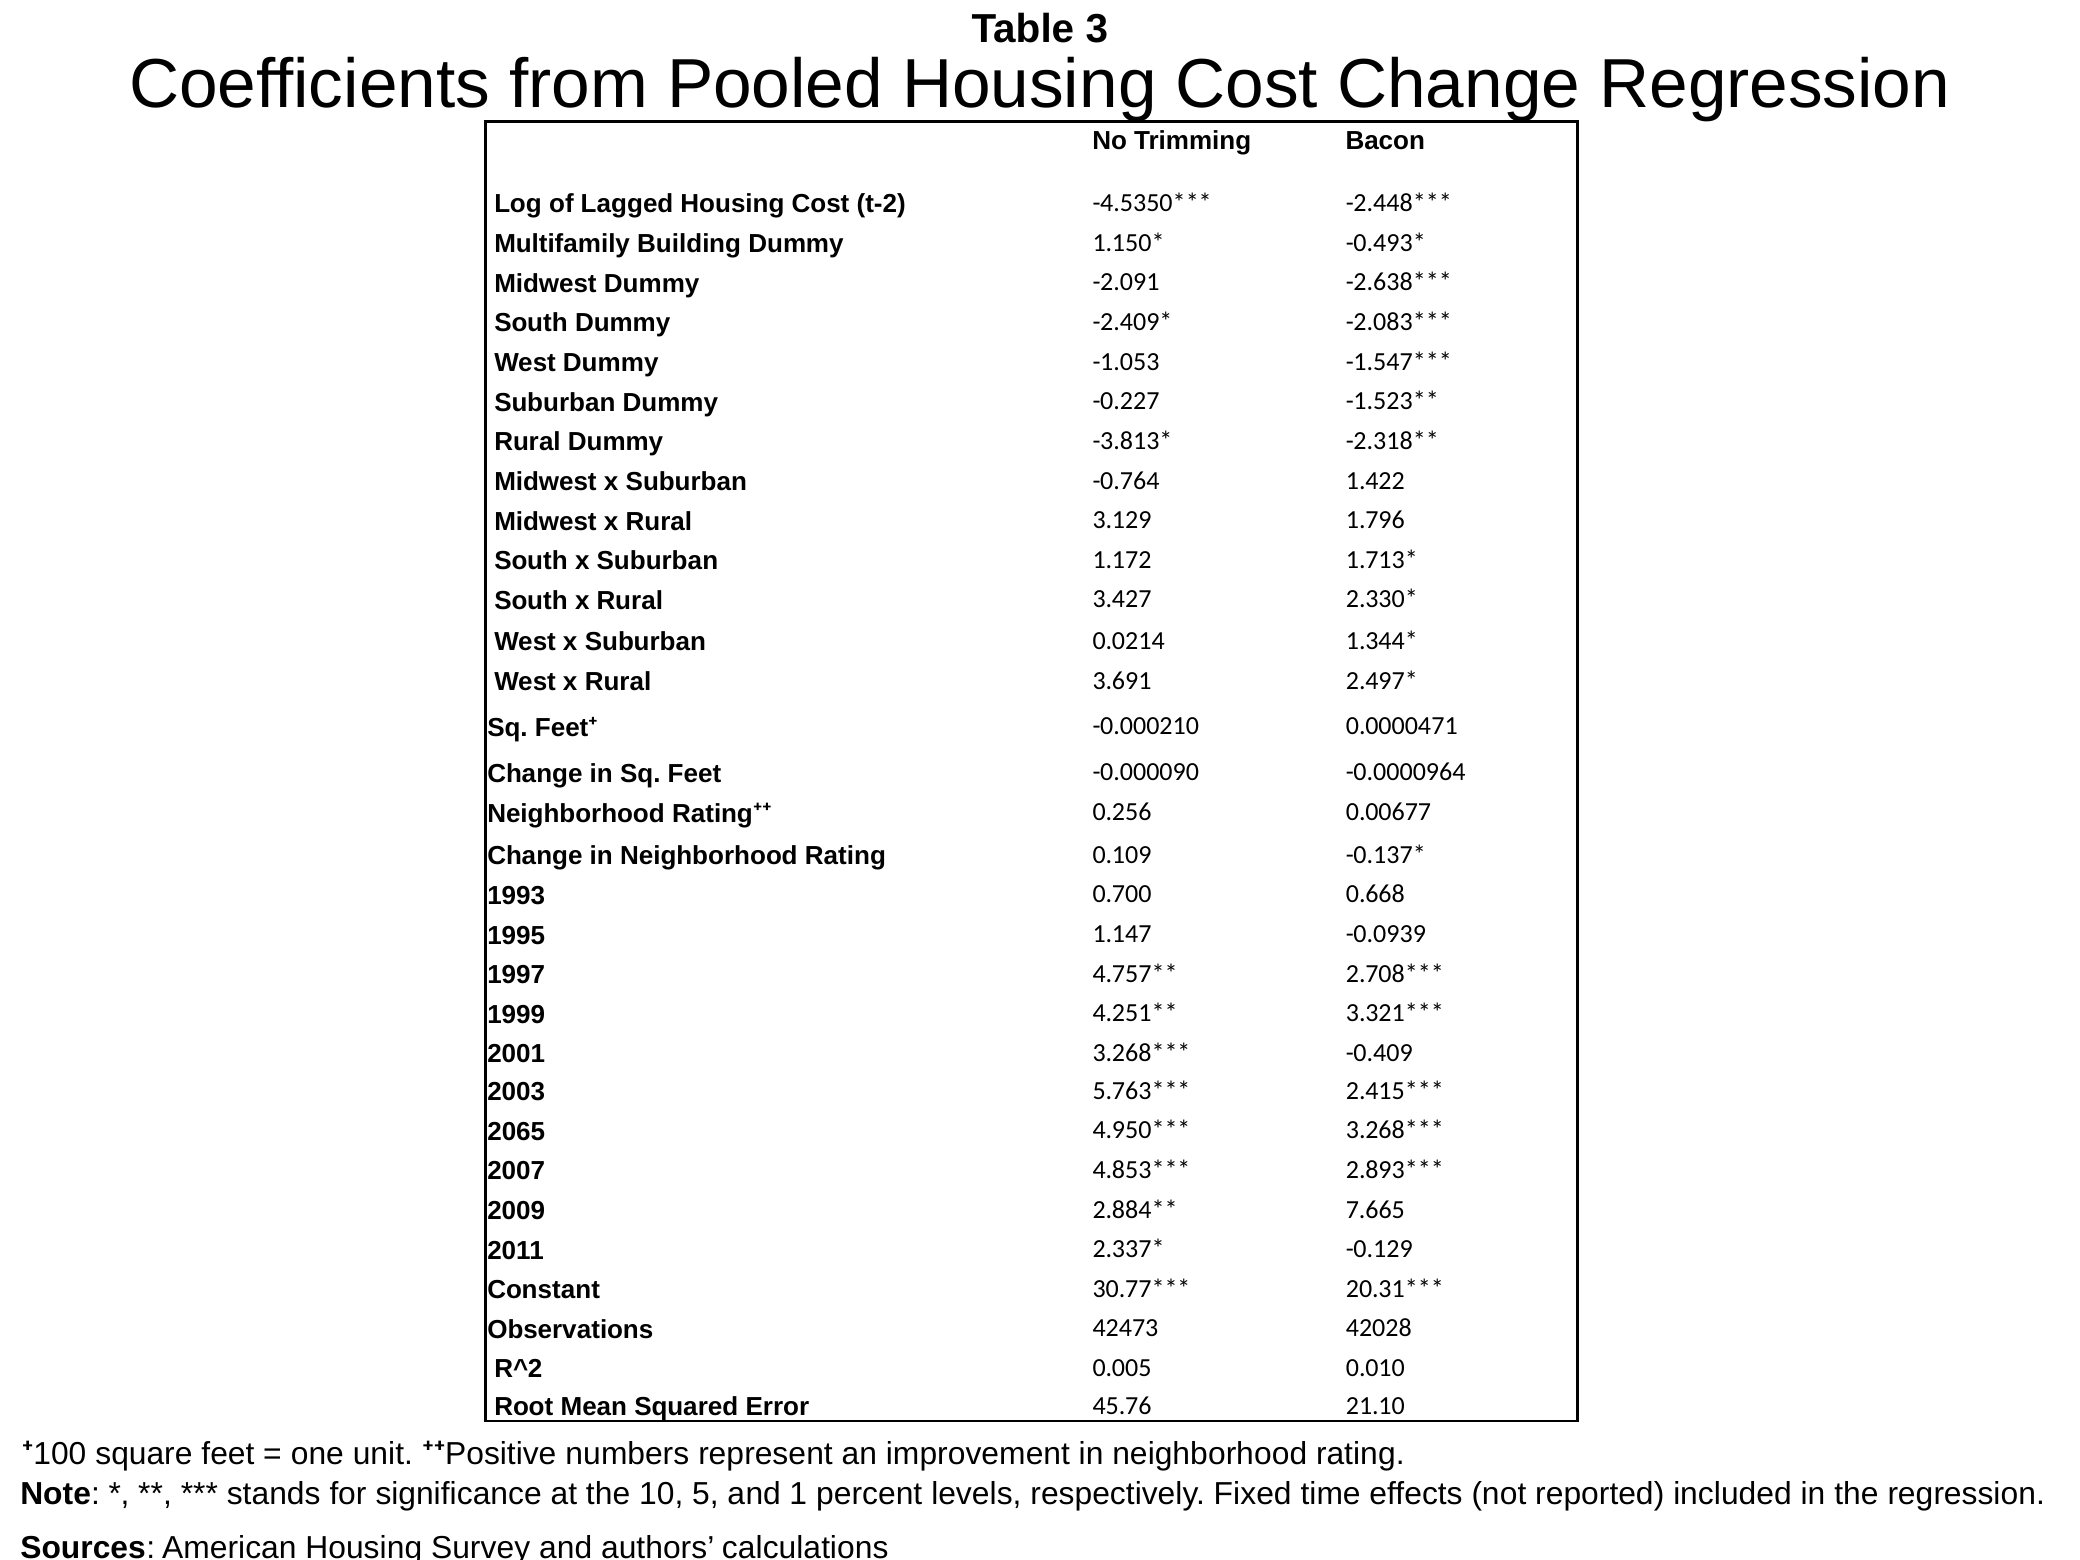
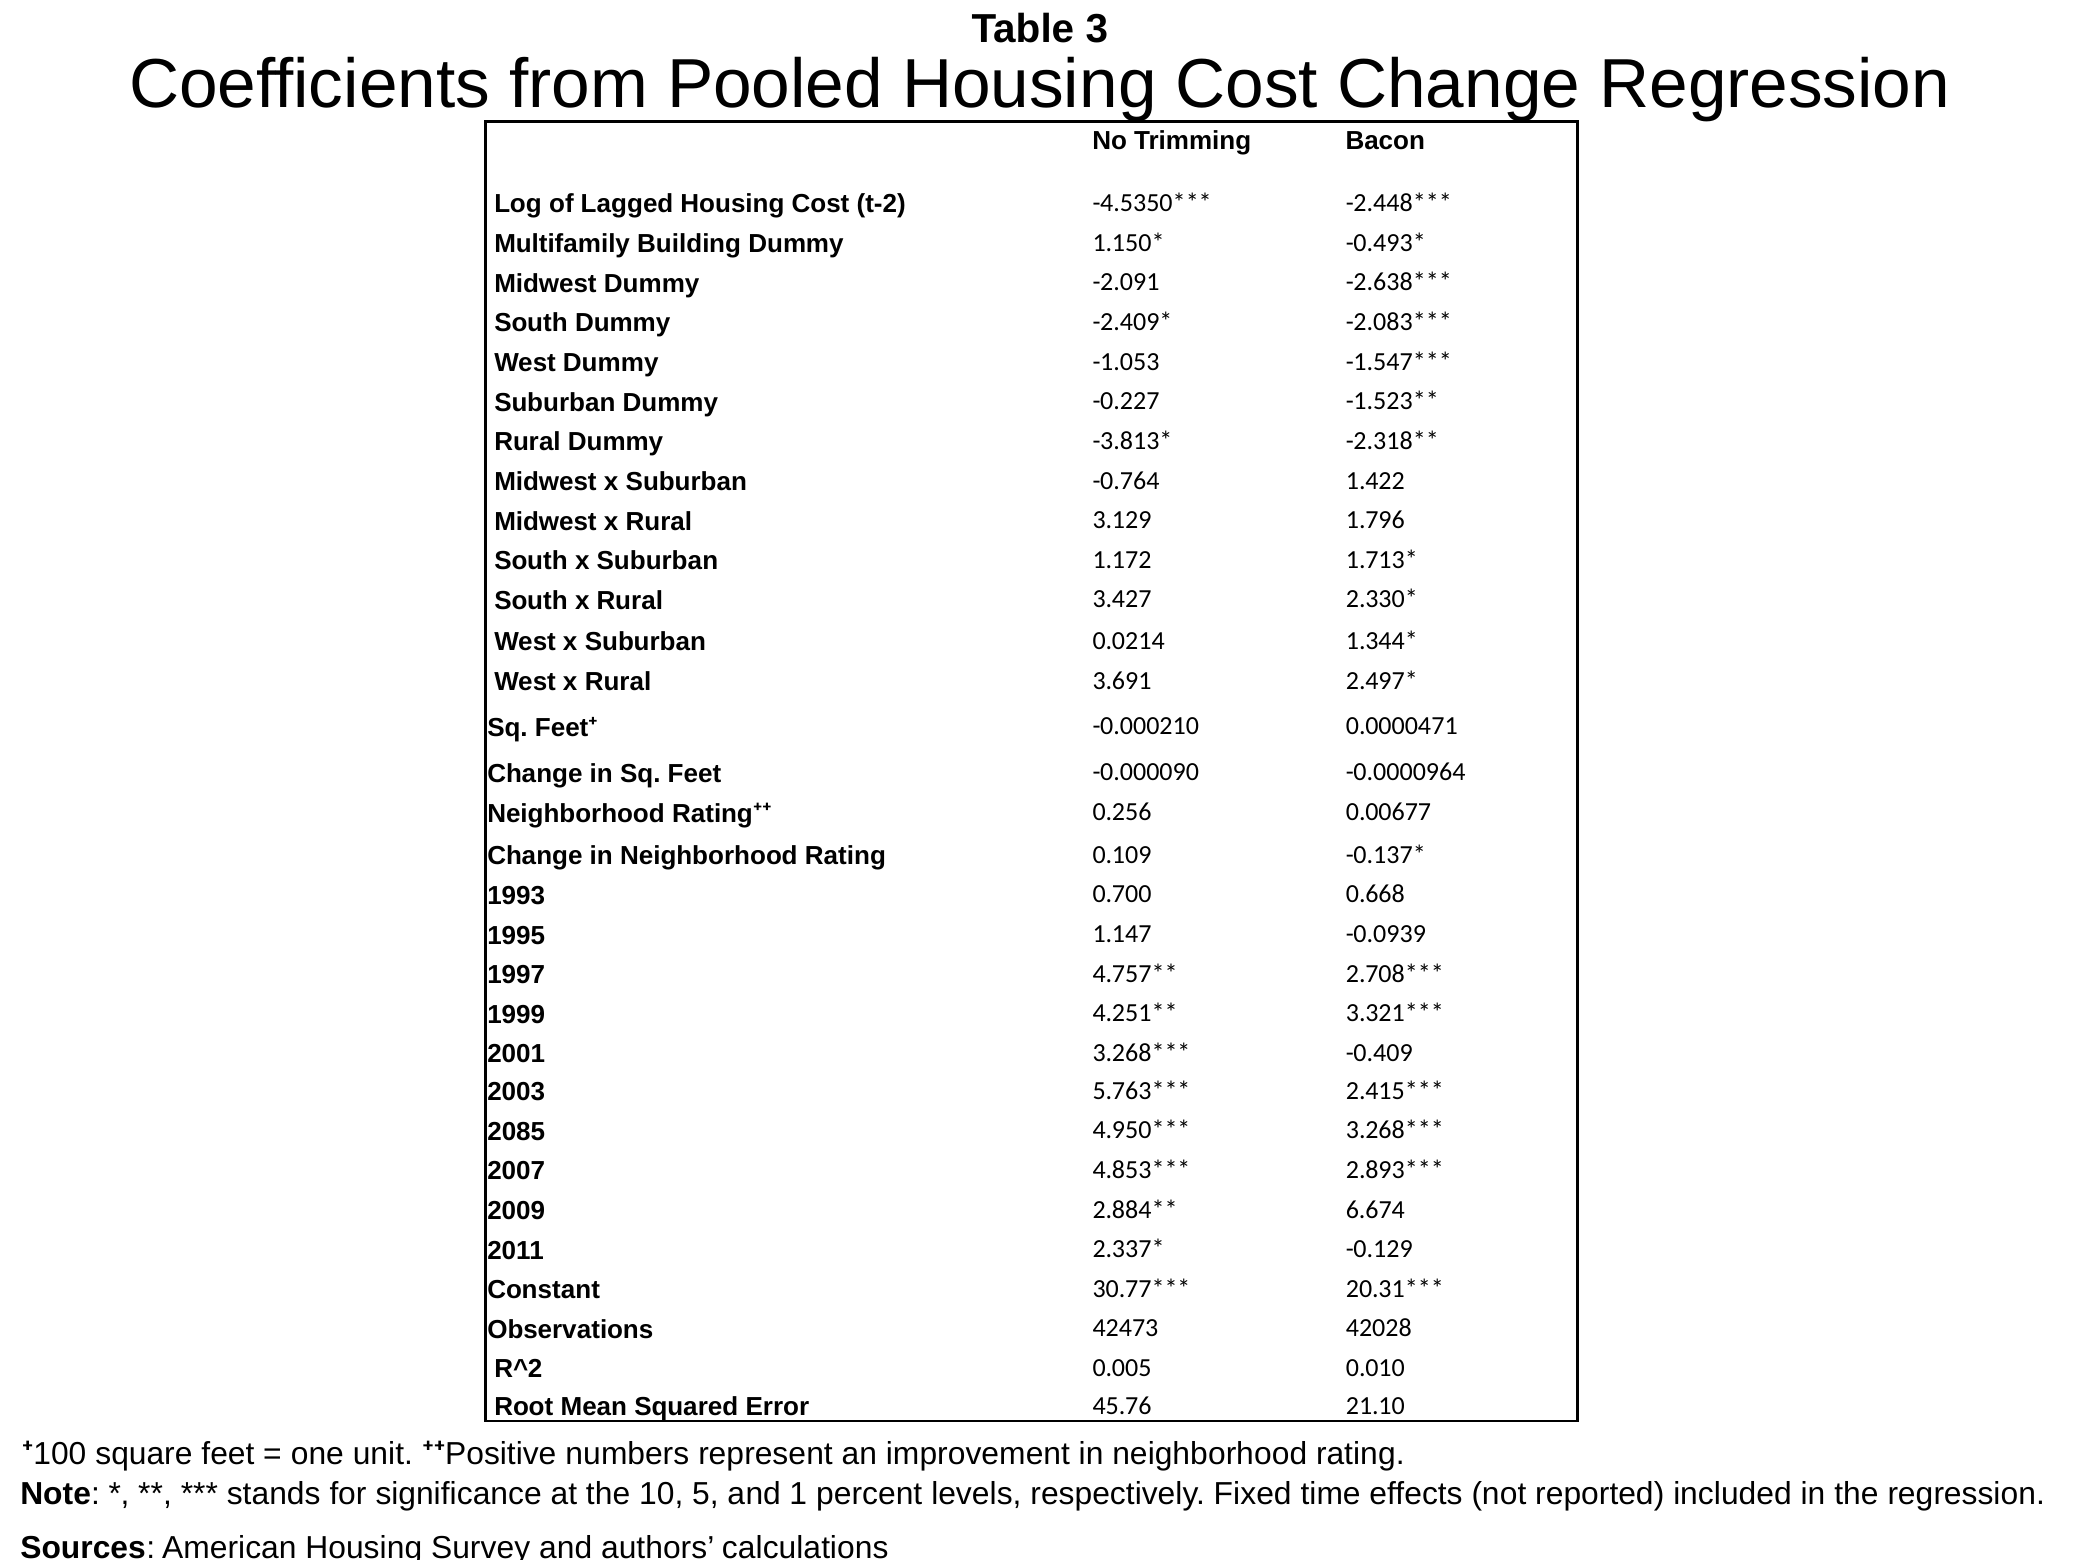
2065: 2065 -> 2085
7.665: 7.665 -> 6.674
